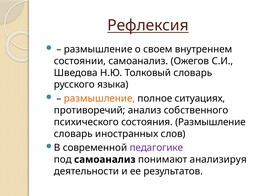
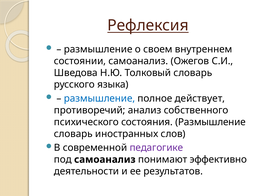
размышление at (99, 98) colour: orange -> blue
ситуациях: ситуациях -> действует
анализируя: анализируя -> эффективно
